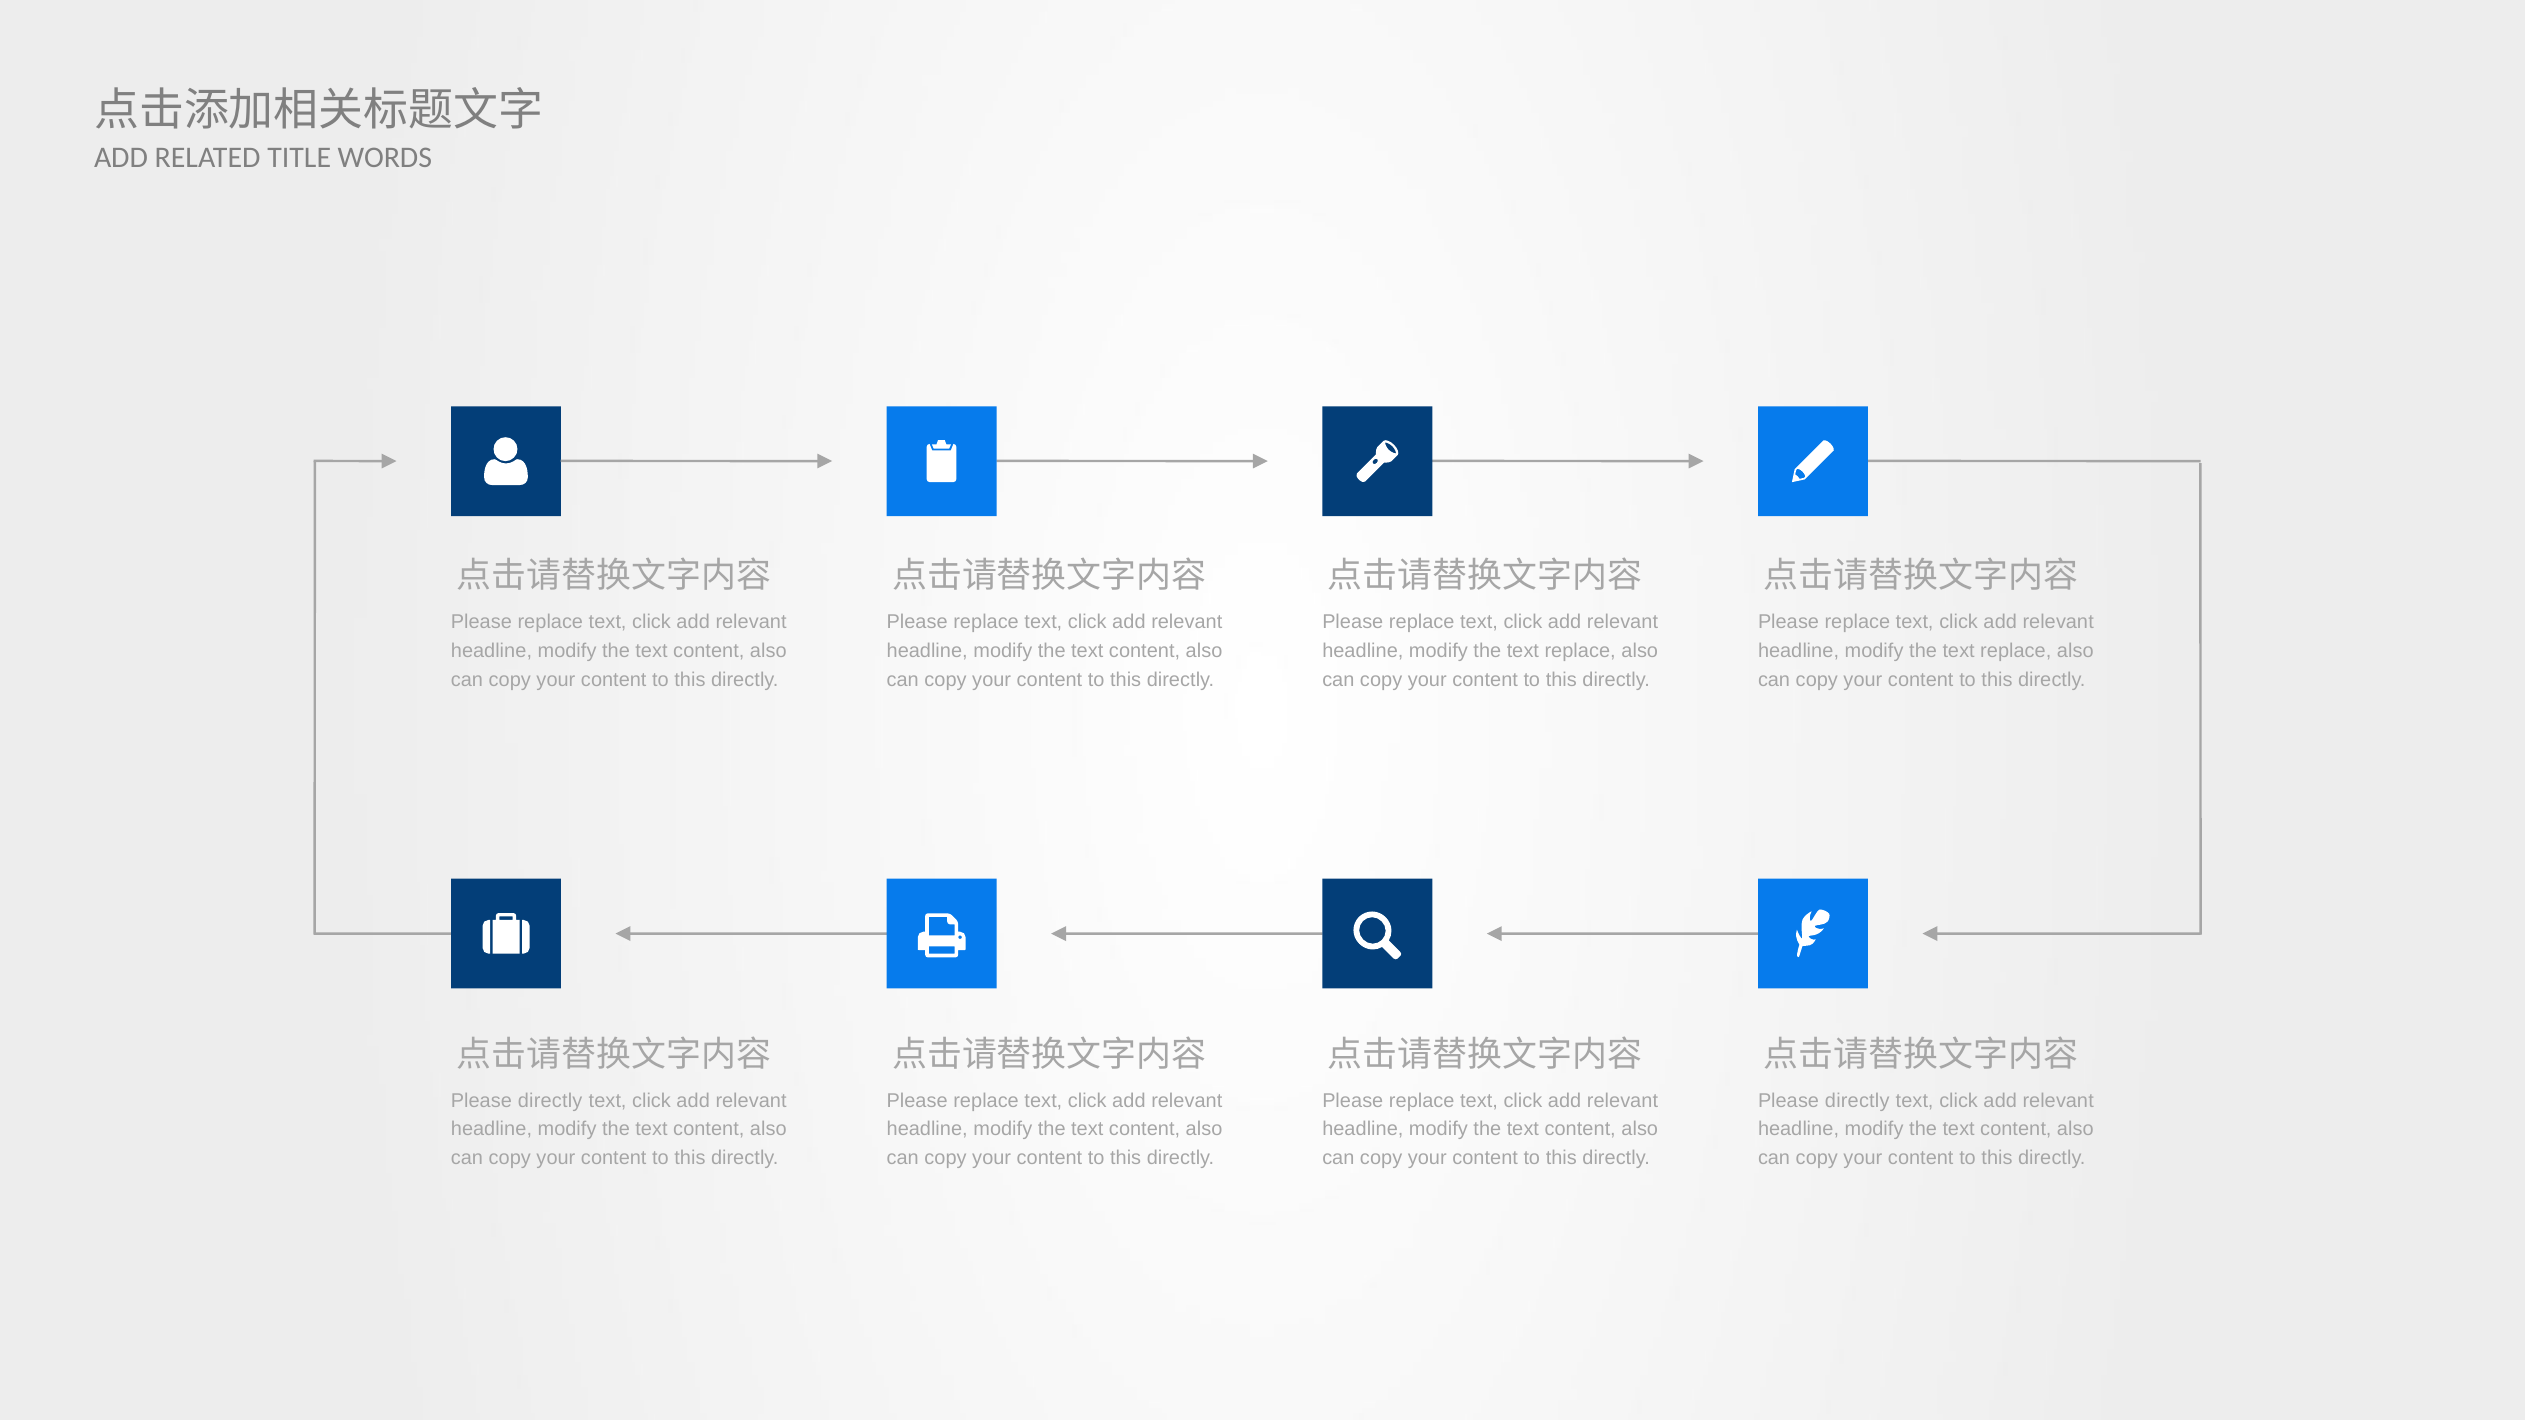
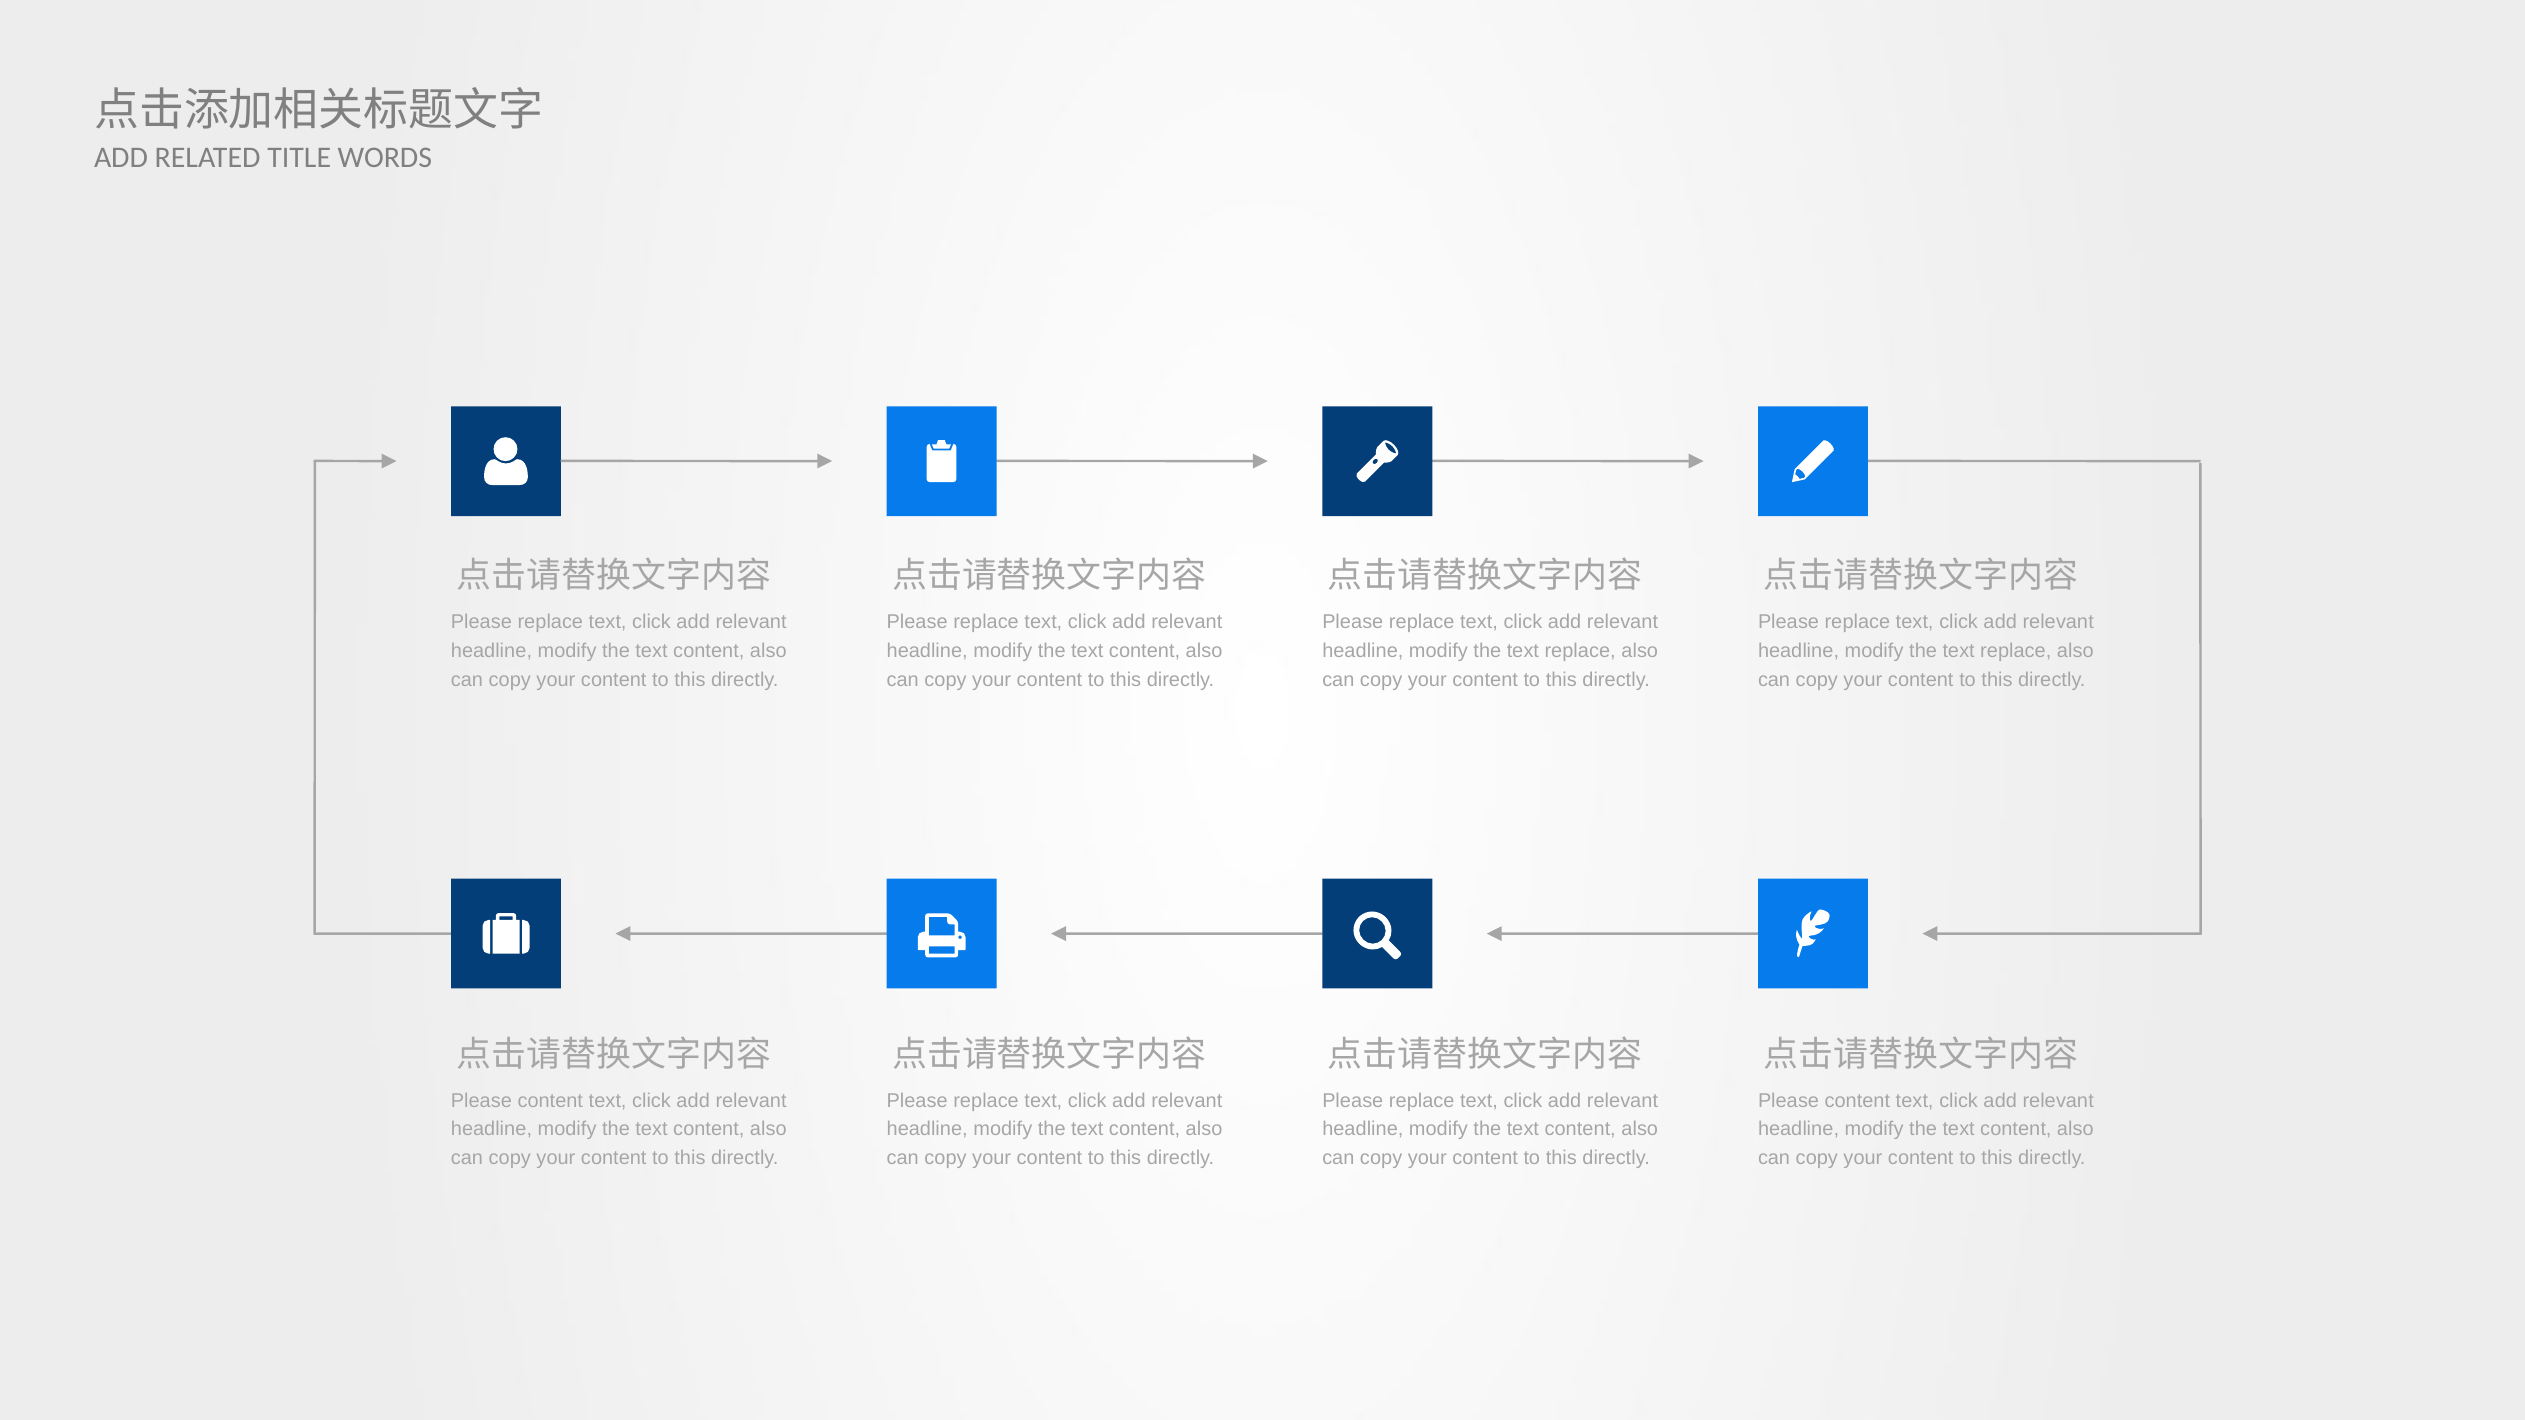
directly at (550, 1101): directly -> content
directly at (1857, 1101): directly -> content
